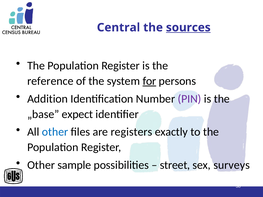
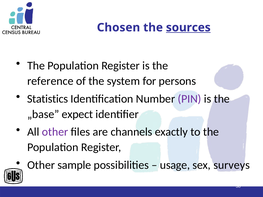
Central: Central -> Chosen
for underline: present -> none
Addition: Addition -> Statistics
other at (55, 132) colour: blue -> purple
registers: registers -> channels
street: street -> usage
